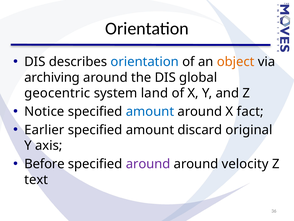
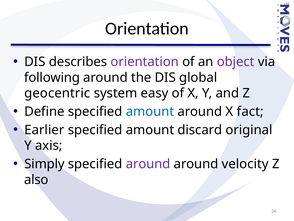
orientation at (145, 62) colour: blue -> purple
object colour: orange -> purple
archiving: archiving -> following
land: land -> easy
Notice: Notice -> Define
Before: Before -> Simply
text: text -> also
